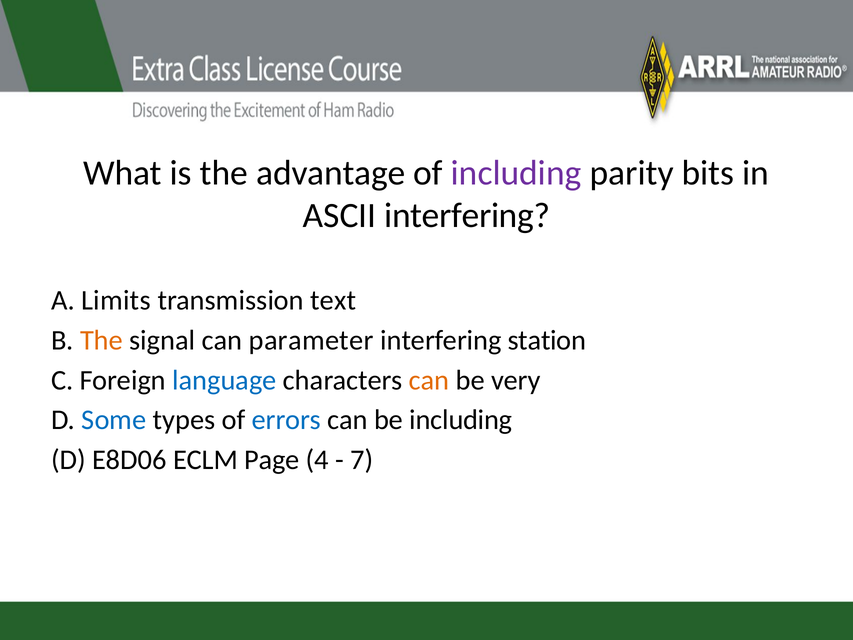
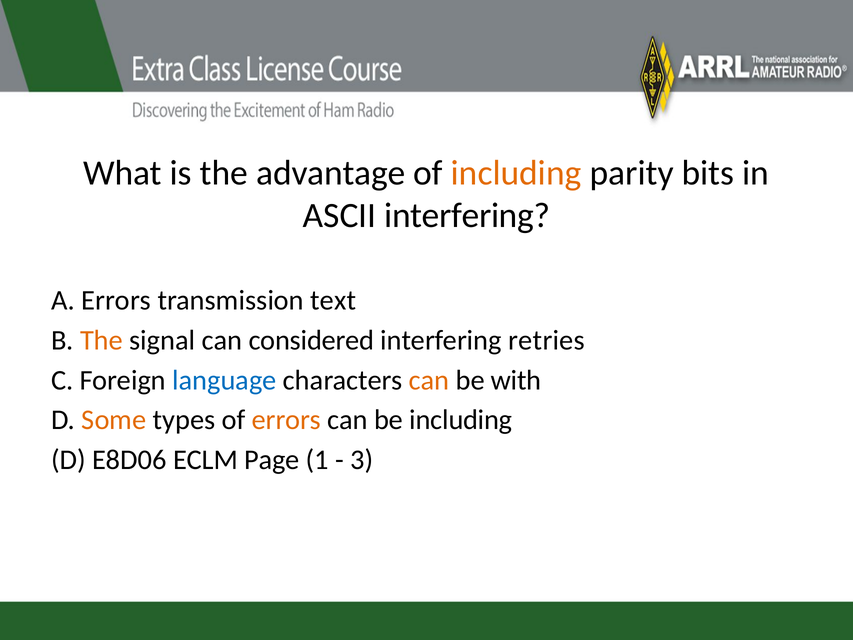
including at (516, 173) colour: purple -> orange
A Limits: Limits -> Errors
parameter: parameter -> considered
station: station -> retries
very: very -> with
Some colour: blue -> orange
errors at (286, 420) colour: blue -> orange
4: 4 -> 1
7: 7 -> 3
